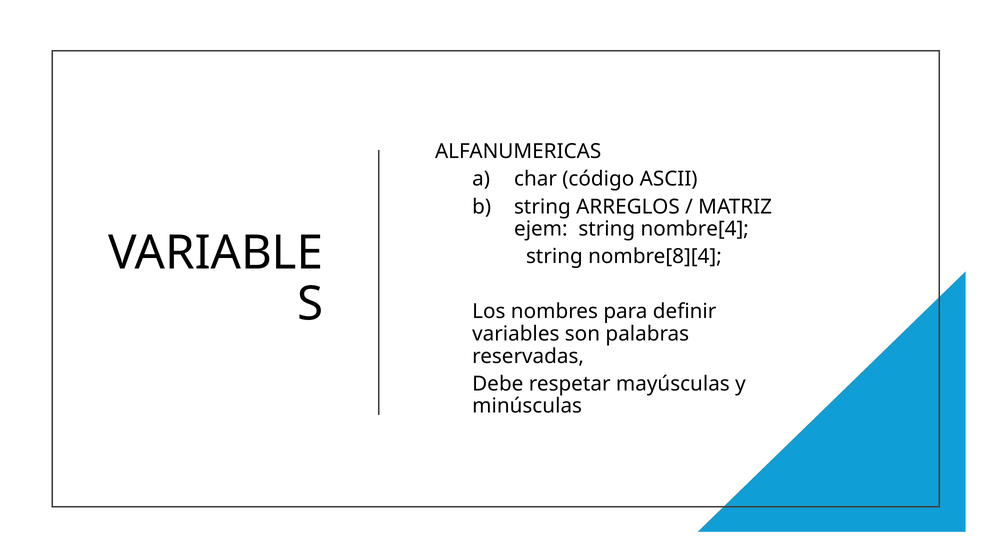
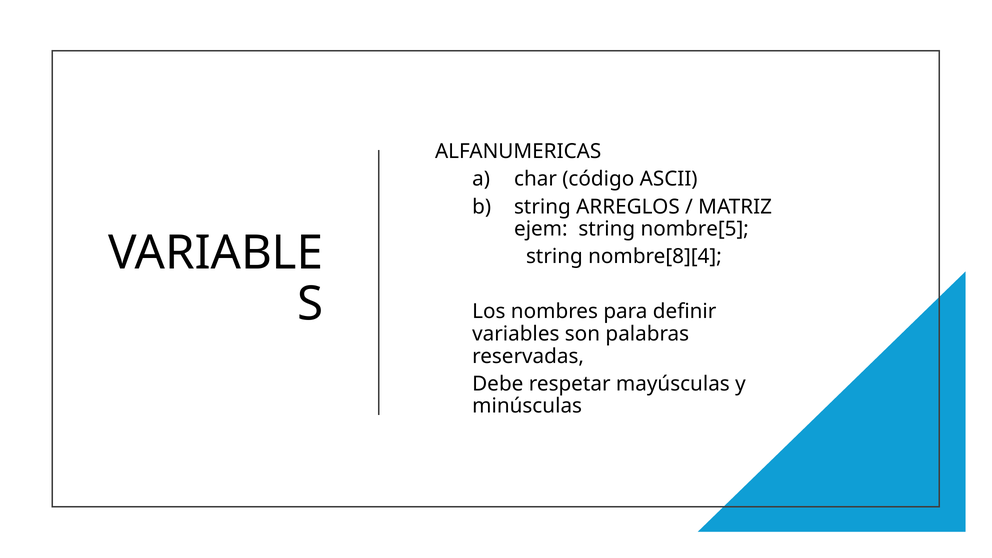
nombre[4: nombre[4 -> nombre[5
